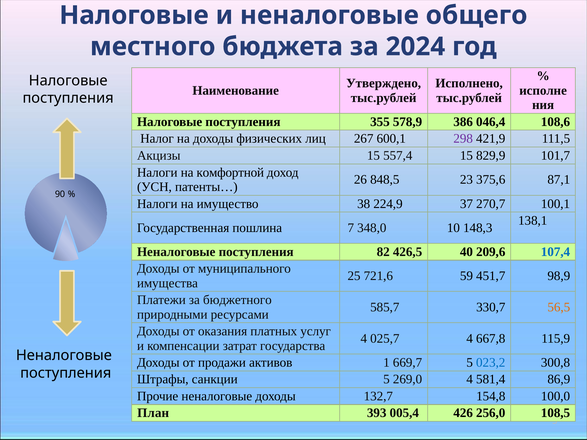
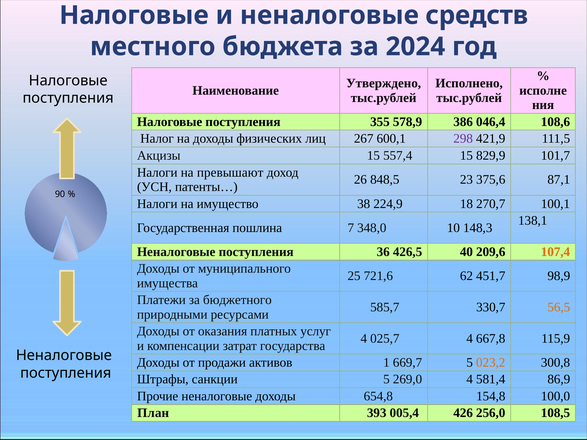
общего: общего -> средств
комфортной: комфортной -> превышают
37: 37 -> 18
82: 82 -> 36
107,4 colour: blue -> orange
59: 59 -> 62
023,2 colour: blue -> orange
132,7: 132,7 -> 654,8
